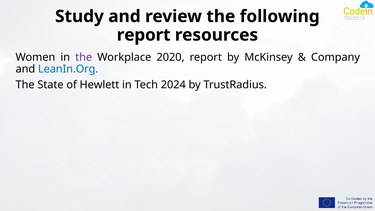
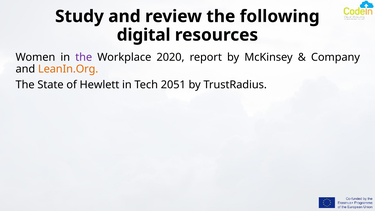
report at (144, 35): report -> digital
LeanIn.Org colour: blue -> orange
2024: 2024 -> 2051
